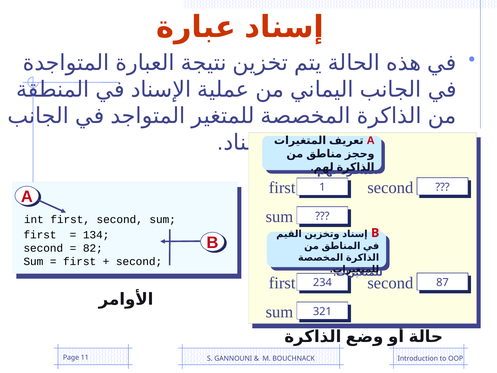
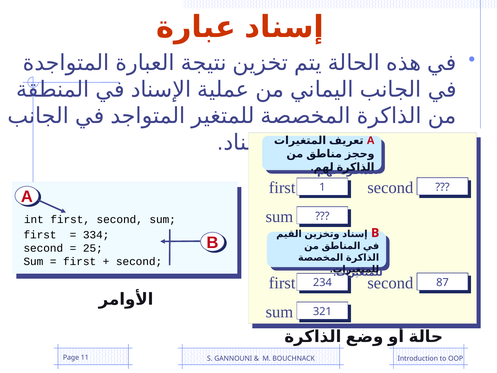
134: 134 -> 334
82: 82 -> 25
